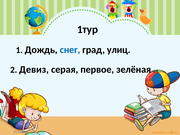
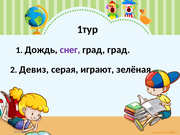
снег colour: blue -> purple
град улиц: улиц -> град
первое: первое -> играют
